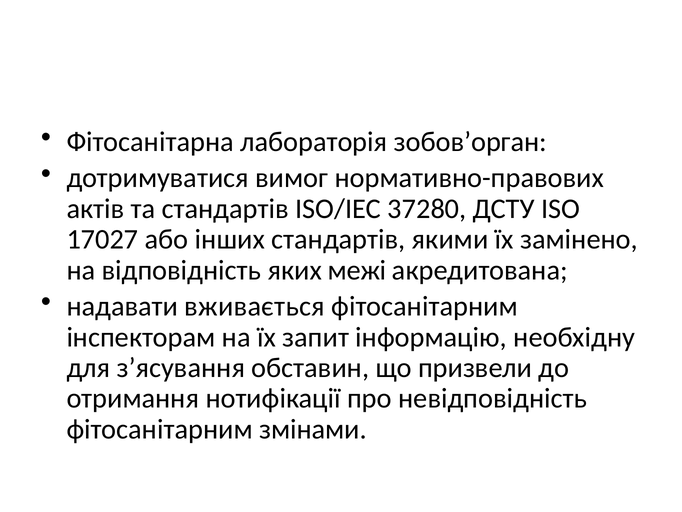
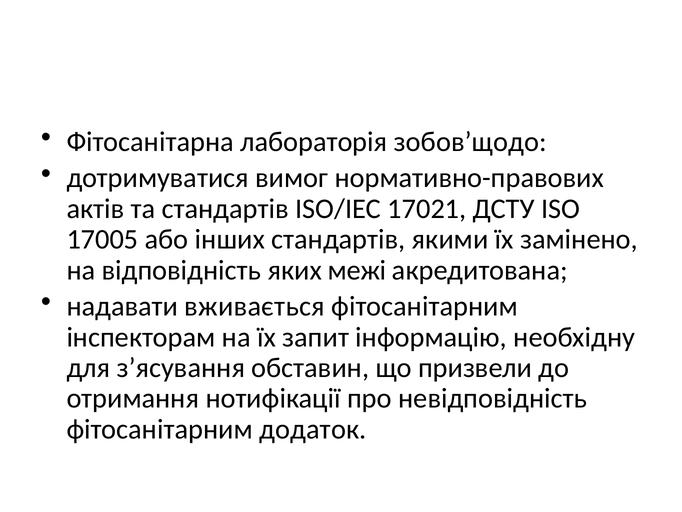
зобов’орган: зобов’орган -> зобов’щодо
37280: 37280 -> 17021
17027: 17027 -> 17005
змінами: змінами -> додаток
